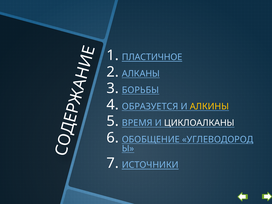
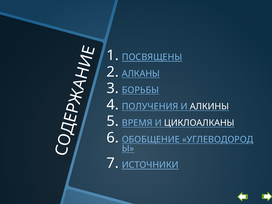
ПЛАСТИЧНОЕ: ПЛАСТИЧНОЕ -> ПОСВЯЩЕНЫ
ОБРАЗУЕТСЯ: ОБРАЗУЕТСЯ -> ПОЛУЧЕНИЯ
АЛКИНЫ colour: yellow -> white
